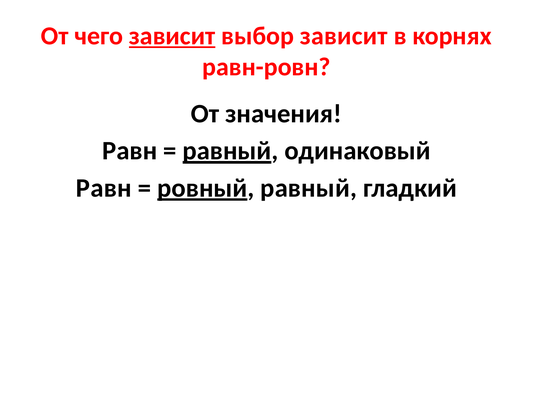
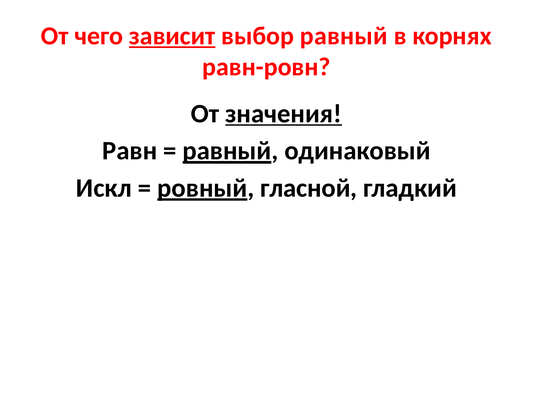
выбор зависит: зависит -> равный
значения underline: none -> present
Равн at (104, 188): Равн -> Искл
ровный равный: равный -> гласной
